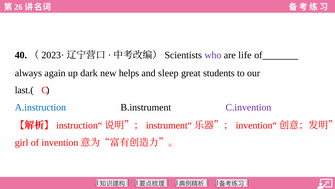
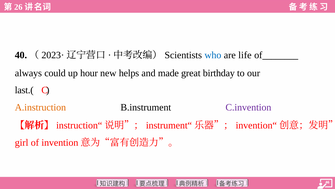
who colour: purple -> blue
again: again -> could
dark: dark -> hour
sleep: sleep -> made
students: students -> birthday
A.instruction colour: blue -> orange
